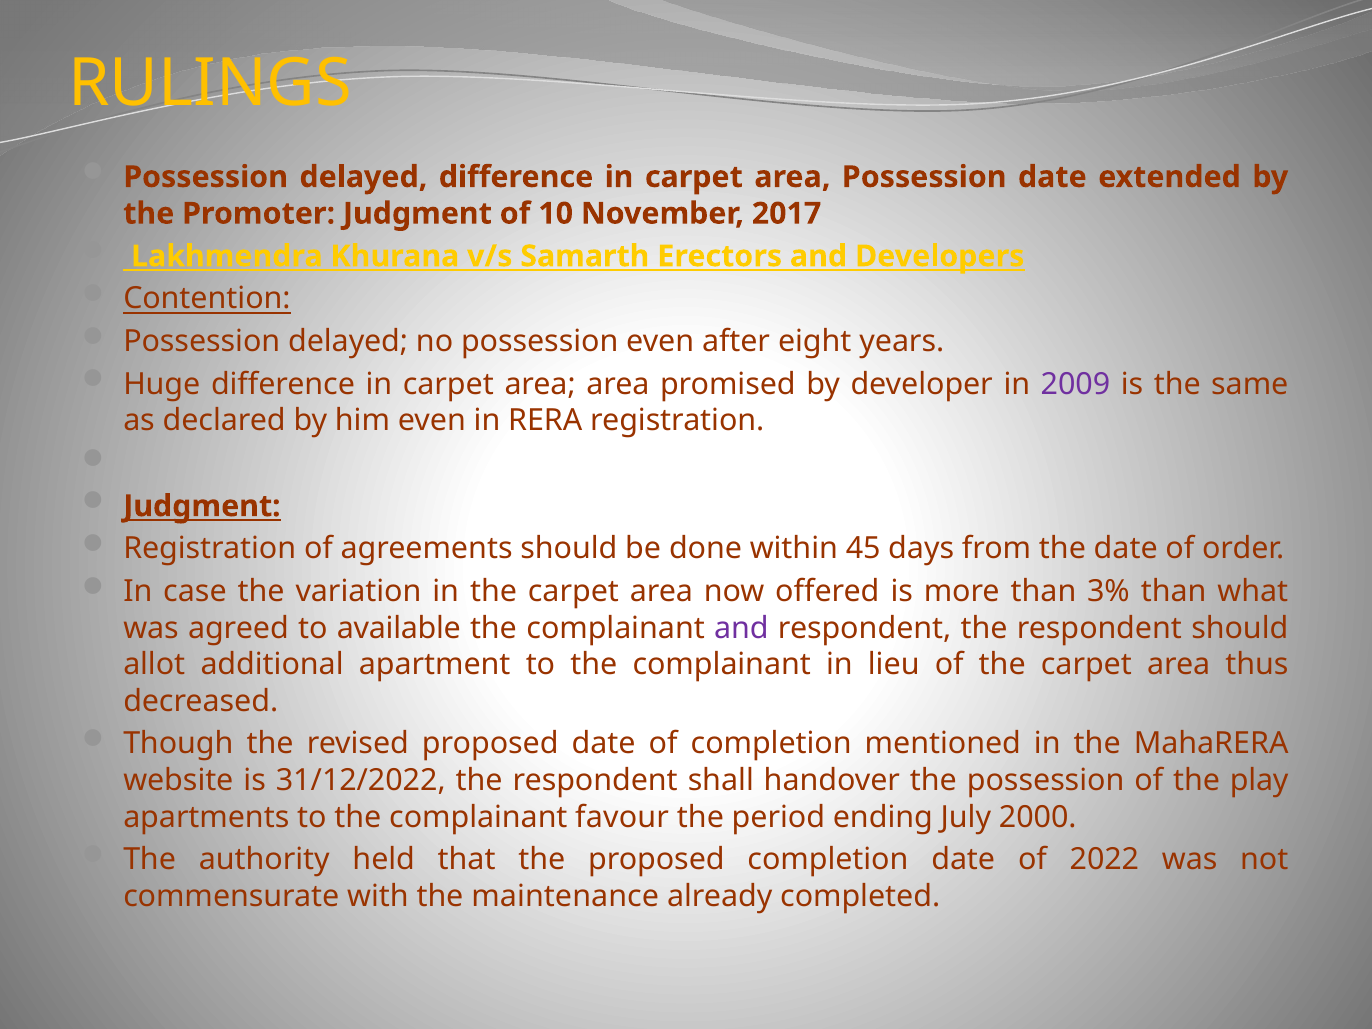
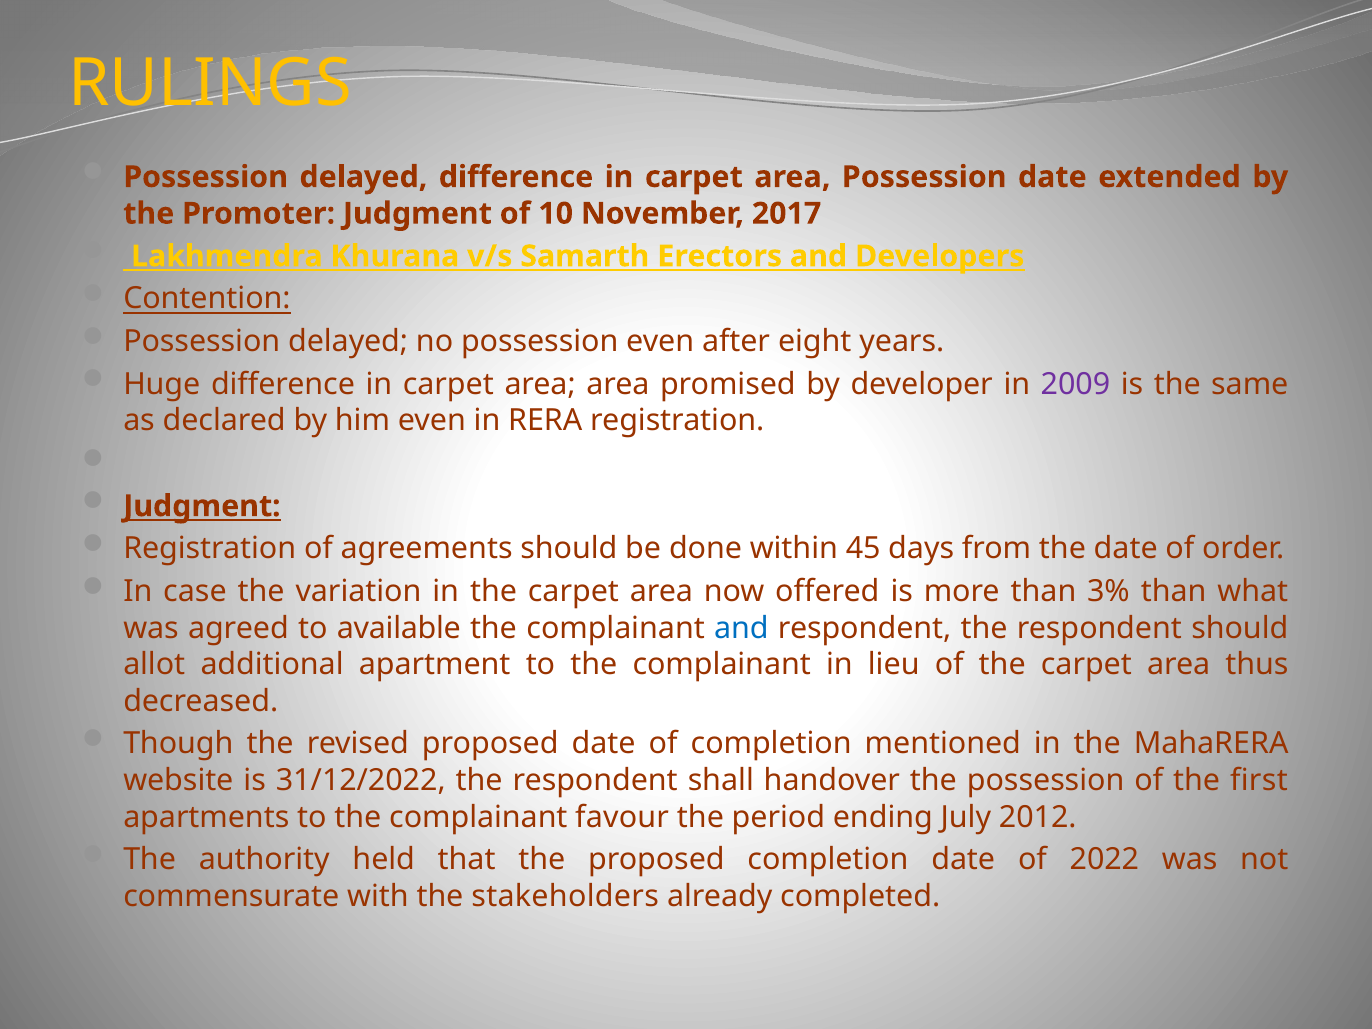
and at (741, 628) colour: purple -> blue
play: play -> first
2000: 2000 -> 2012
maintenance: maintenance -> stakeholders
